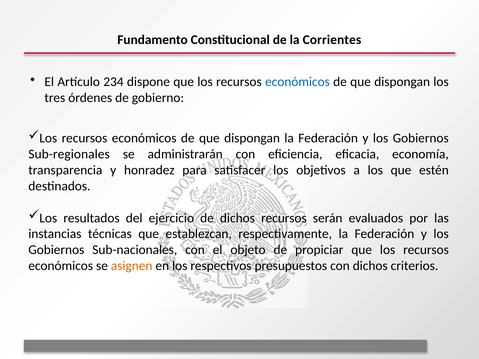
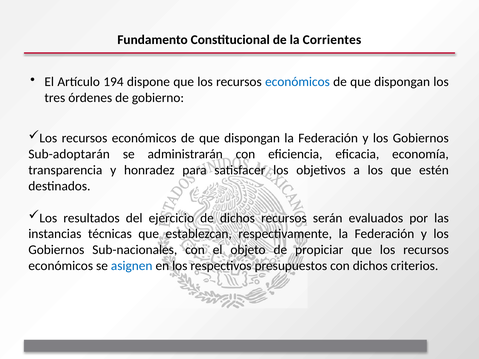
234: 234 -> 194
Sub-regionales: Sub-regionales -> Sub-adoptarán
asignen colour: orange -> blue
